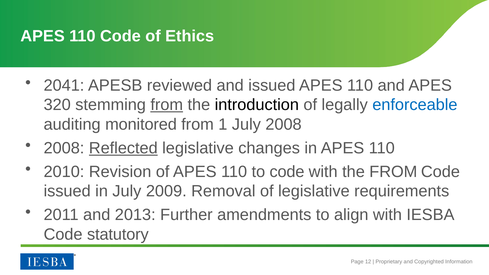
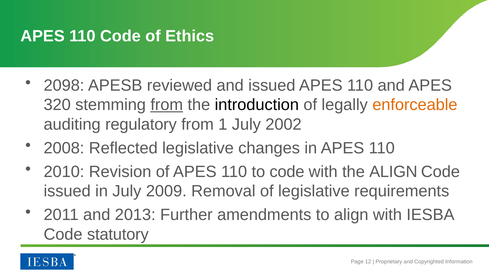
2041: 2041 -> 2098
enforceable colour: blue -> orange
monitored: monitored -> regulatory
July 2008: 2008 -> 2002
Reflected underline: present -> none
the FROM: FROM -> ALIGN
